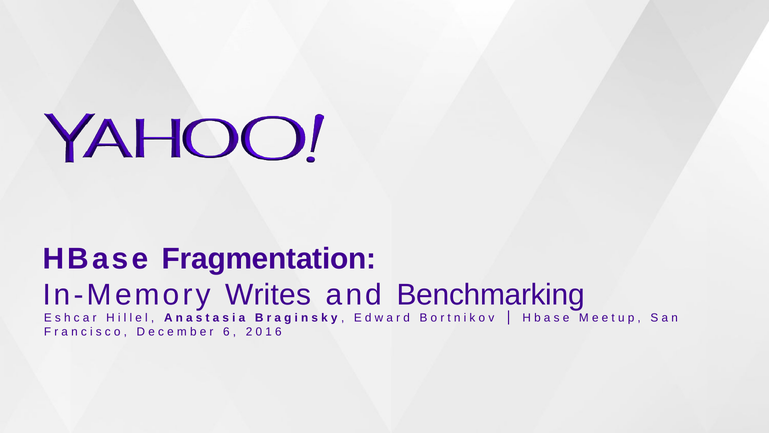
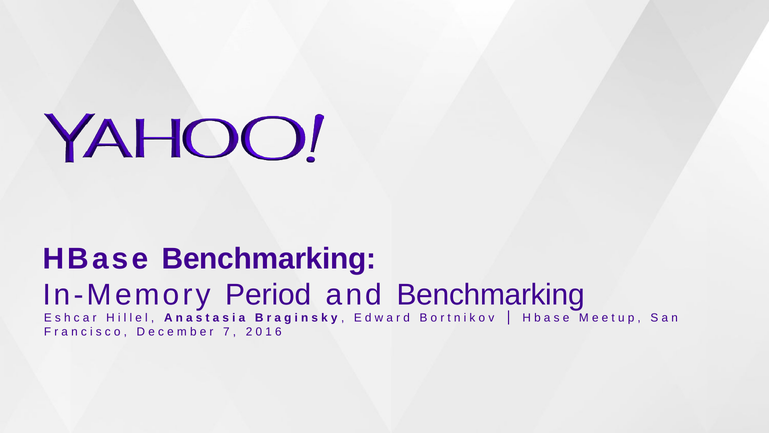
HBase Fragmentation: Fragmentation -> Benchmarking
Writes: Writes -> Period
6 at (226, 332): 6 -> 7
